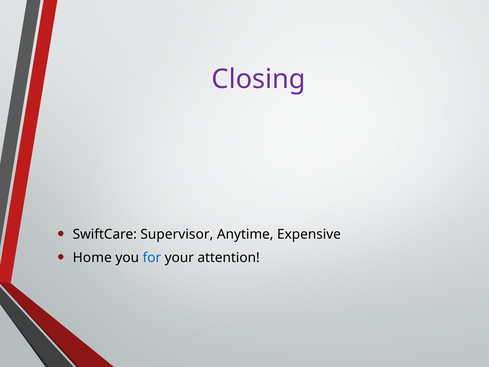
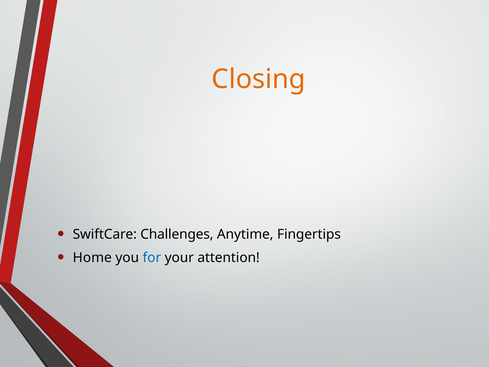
Closing colour: purple -> orange
Supervisor: Supervisor -> Challenges
Expensive: Expensive -> Fingertips
